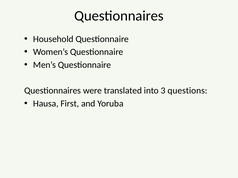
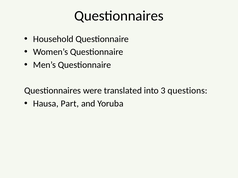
First: First -> Part
